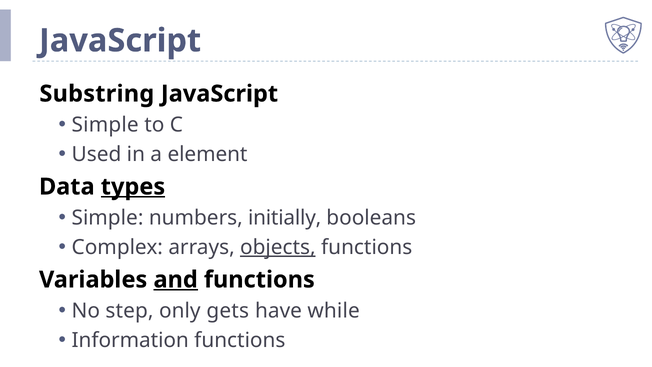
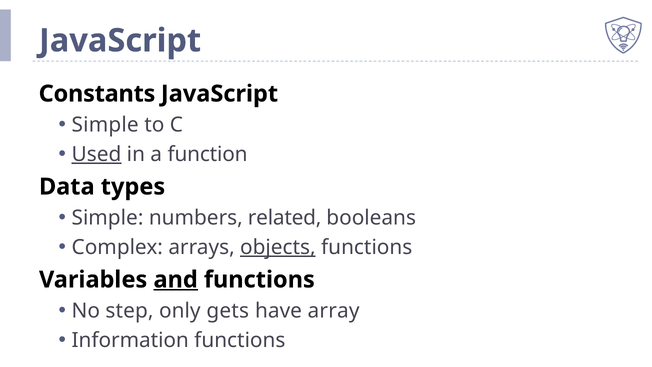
Substring: Substring -> Constants
Used underline: none -> present
element: element -> function
types underline: present -> none
initially: initially -> related
while: while -> array
